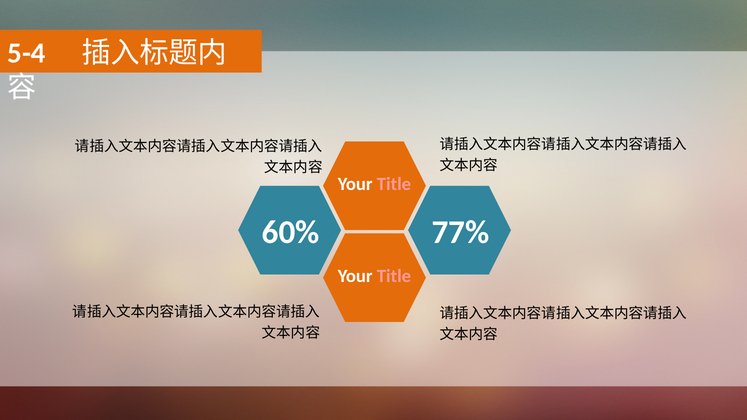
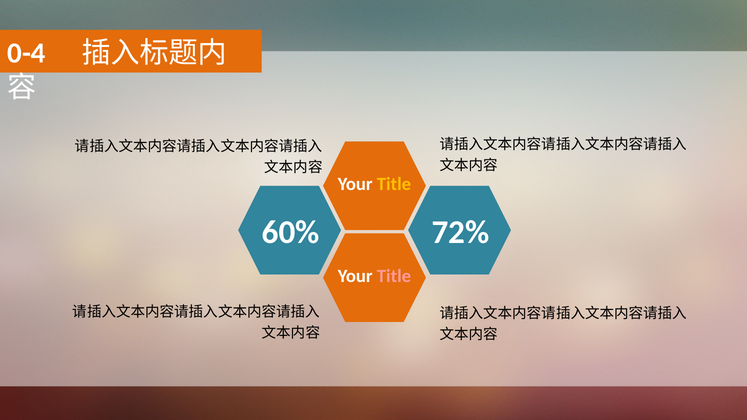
5-4: 5-4 -> 0-4
Title at (394, 184) colour: pink -> yellow
77%: 77% -> 72%
